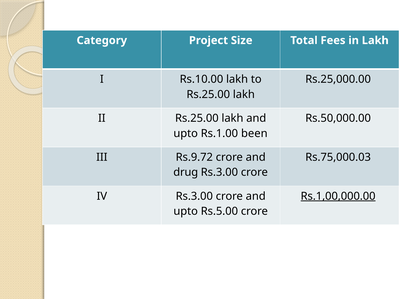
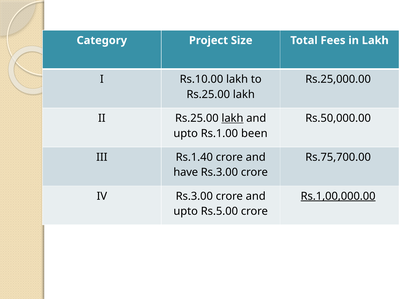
lakh at (232, 118) underline: none -> present
Rs.9.72: Rs.9.72 -> Rs.1.40
Rs.75,000.03: Rs.75,000.03 -> Rs.75,700.00
drug: drug -> have
